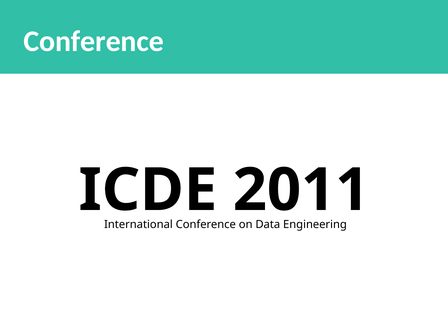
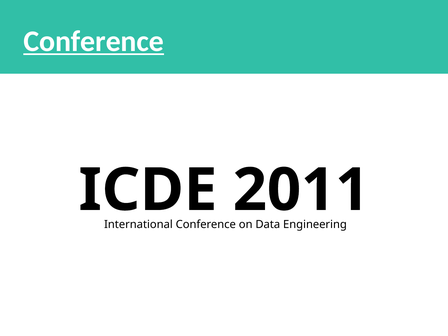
Conference at (94, 41) underline: none -> present
